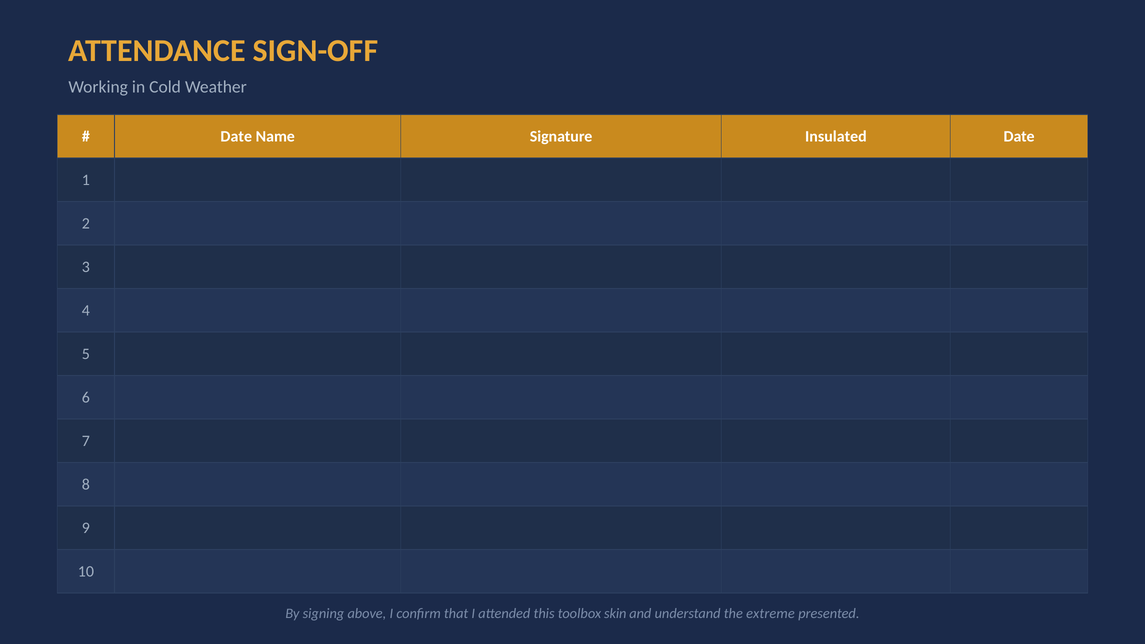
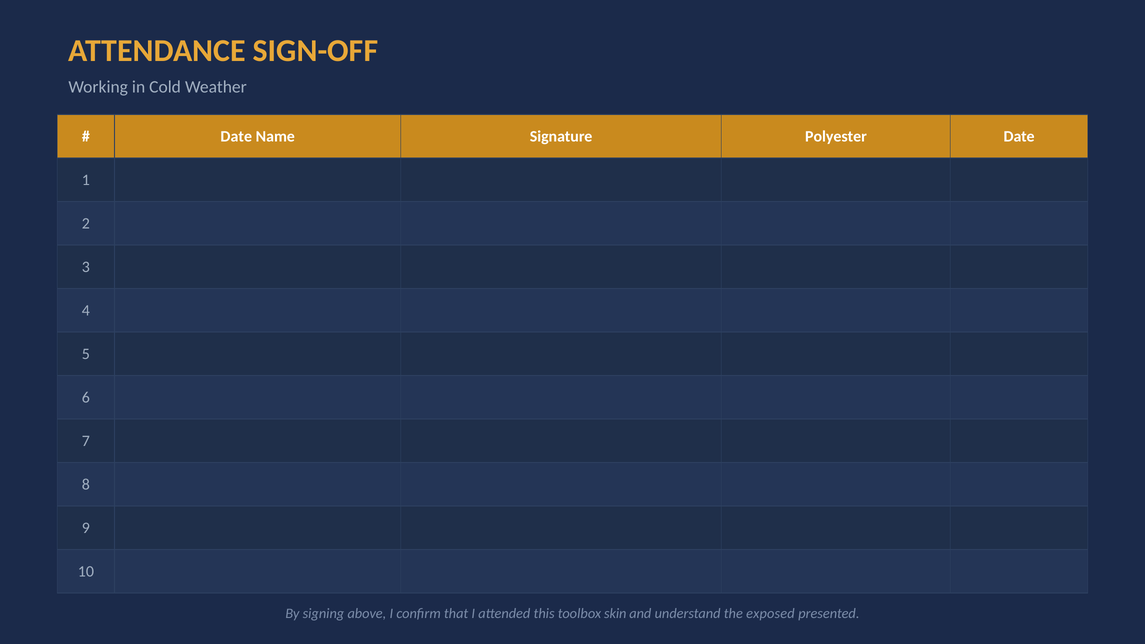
Insulated: Insulated -> Polyester
extreme: extreme -> exposed
